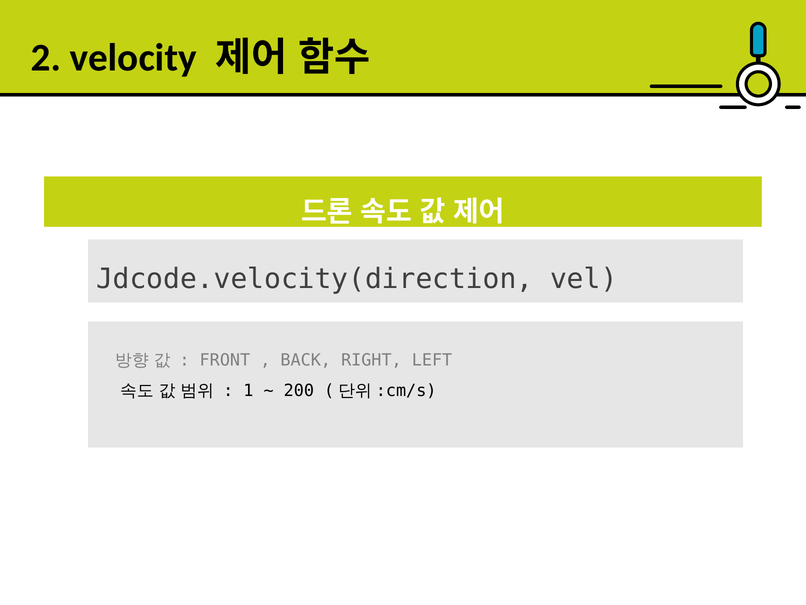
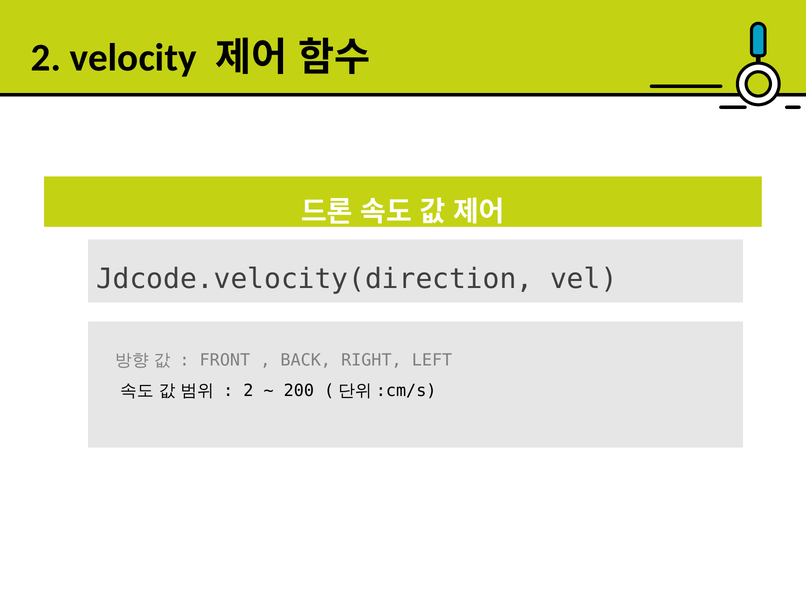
1 at (248, 390): 1 -> 2
